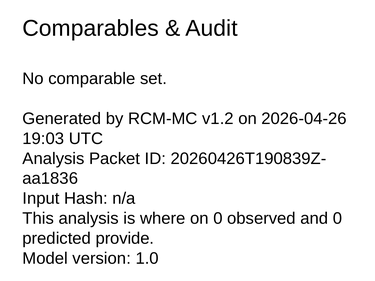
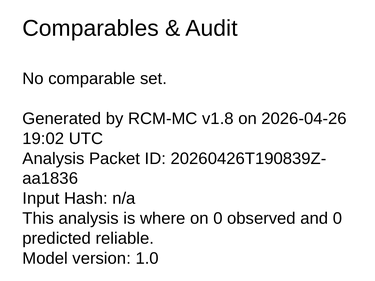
v1.2: v1.2 -> v1.8
19:03: 19:03 -> 19:02
provide: provide -> reliable
